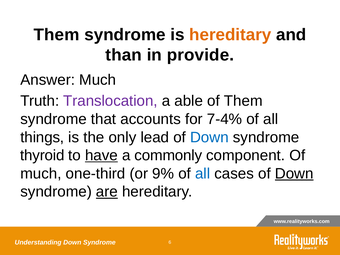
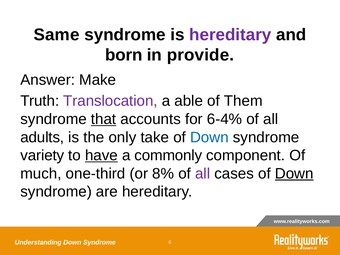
Them at (57, 35): Them -> Same
hereditary at (230, 35) colour: orange -> purple
than: than -> born
Answer Much: Much -> Make
that underline: none -> present
7-4%: 7-4% -> 6-4%
things: things -> adults
lead: lead -> take
thyroid: thyroid -> variety
9%: 9% -> 8%
all at (203, 174) colour: blue -> purple
are underline: present -> none
